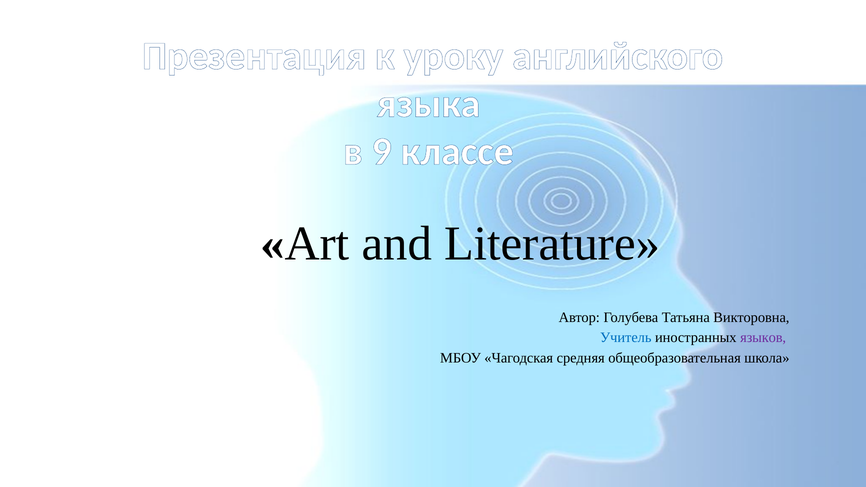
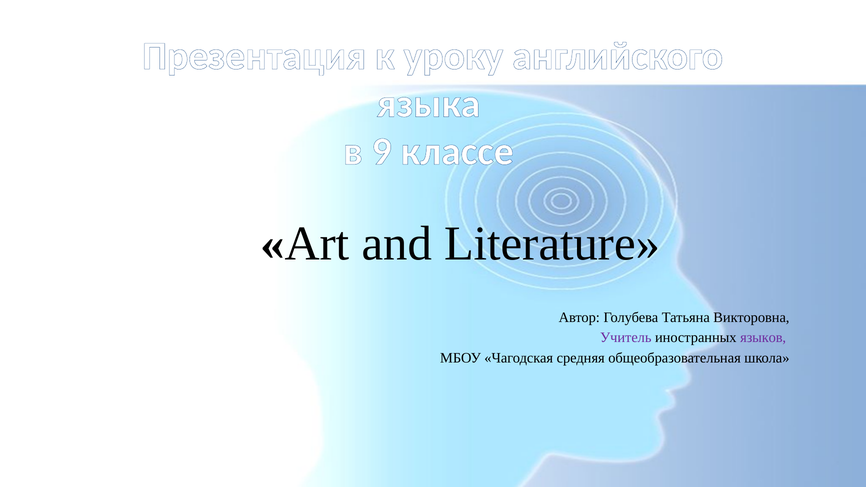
Учитель colour: blue -> purple
